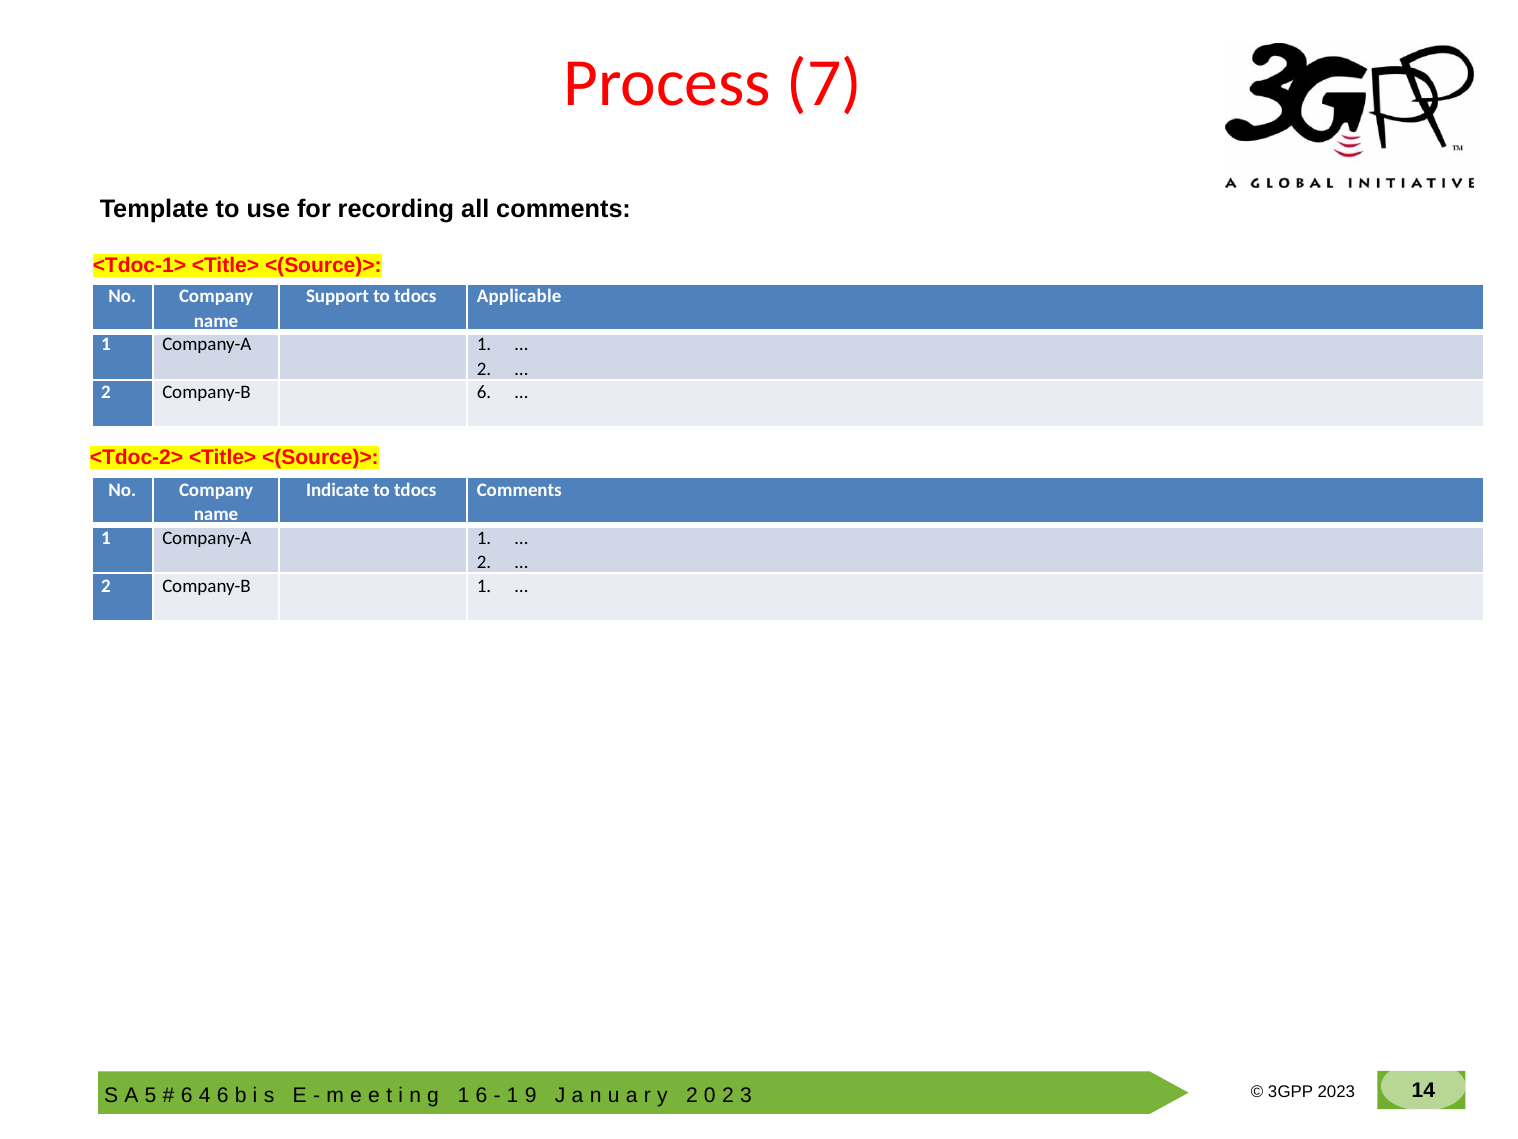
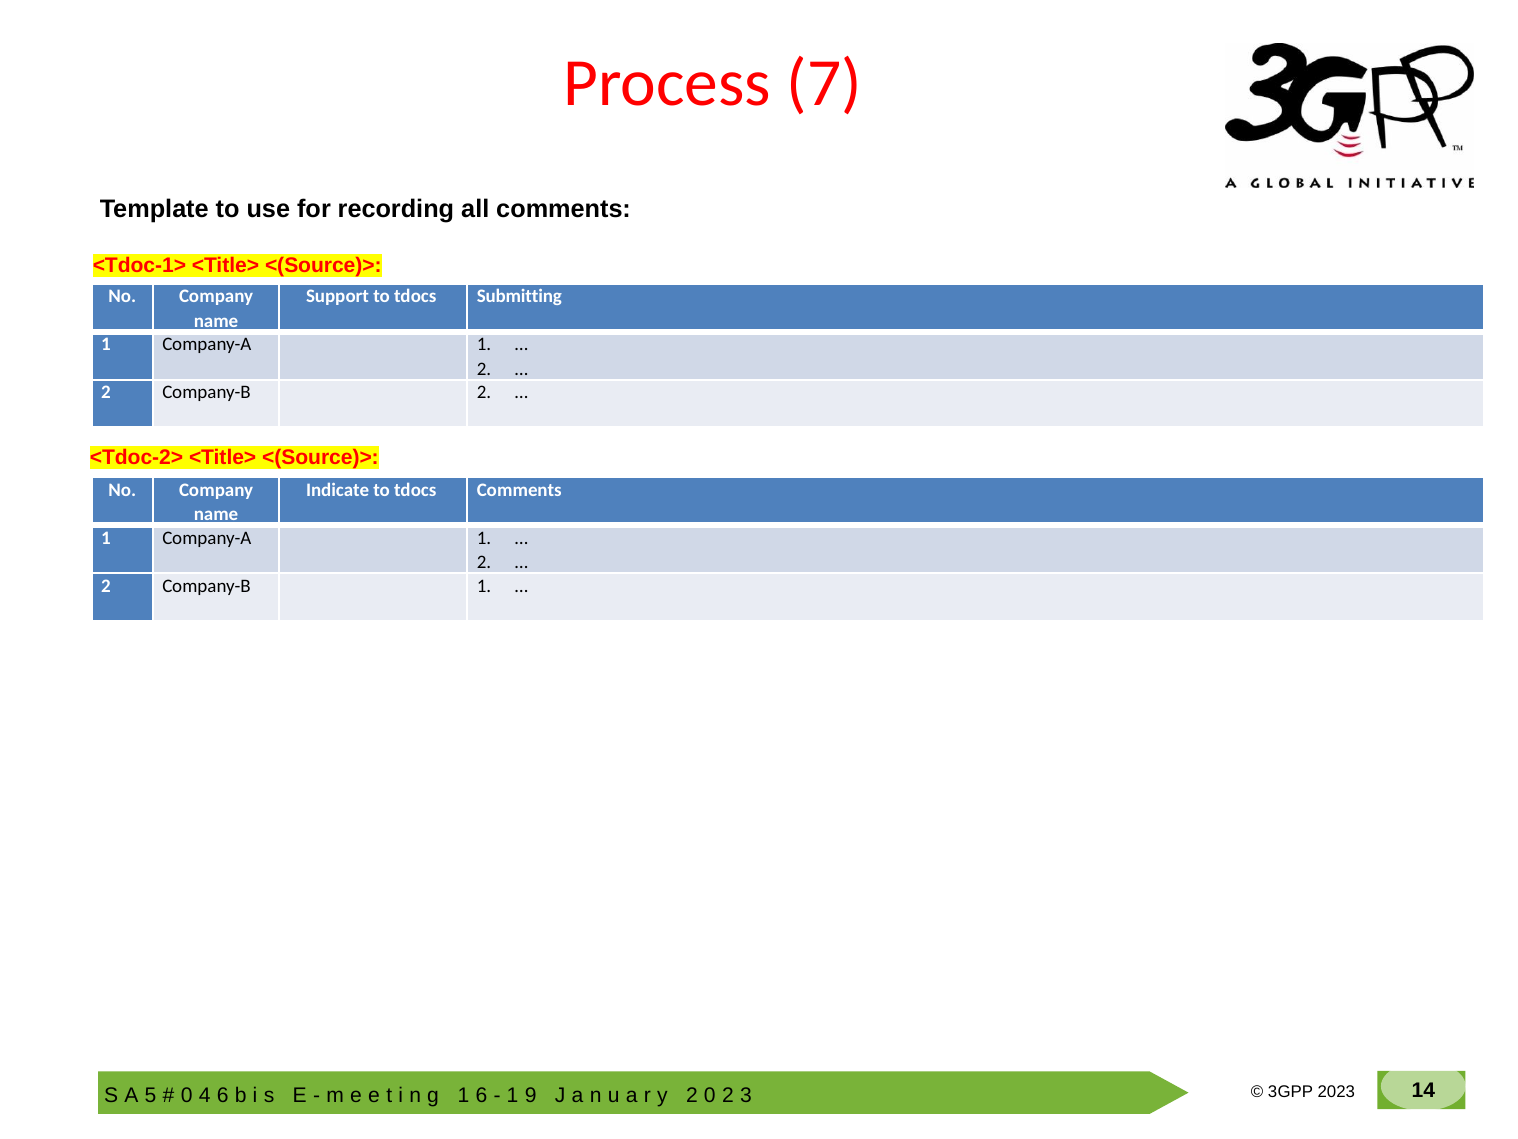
Applicable: Applicable -> Submitting
Company-B 6: 6 -> 2
6 at (187, 1095): 6 -> 0
